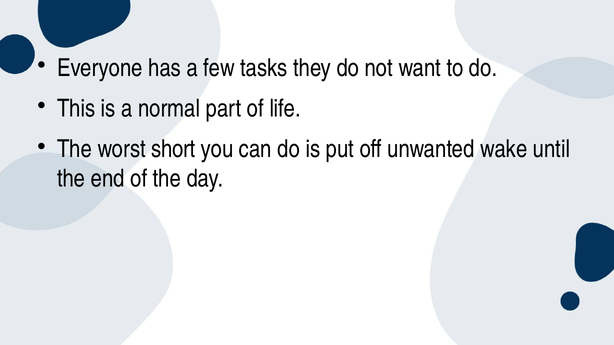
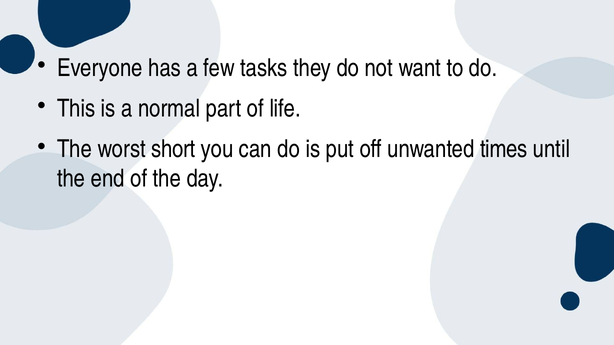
wake: wake -> times
